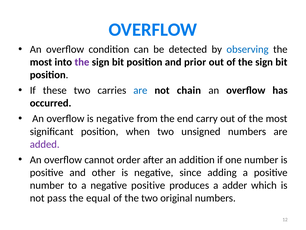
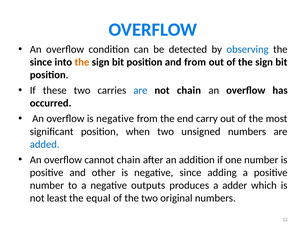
most at (41, 62): most -> since
the at (82, 62) colour: purple -> orange
and prior: prior -> from
added colour: purple -> blue
cannot order: order -> chain
negative positive: positive -> outputs
pass: pass -> least
